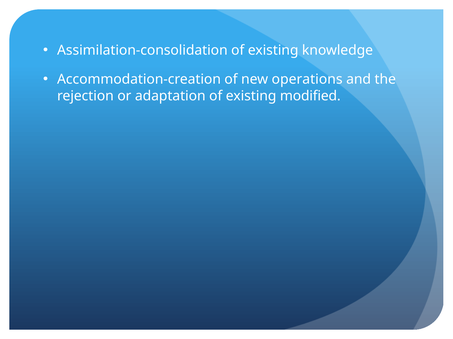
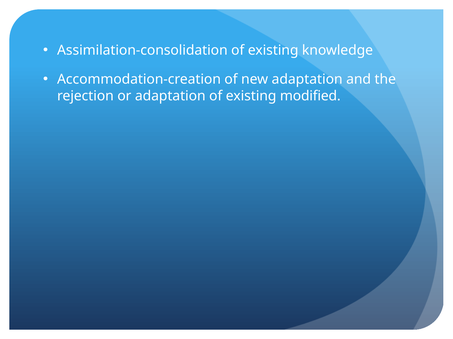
new operations: operations -> adaptation
